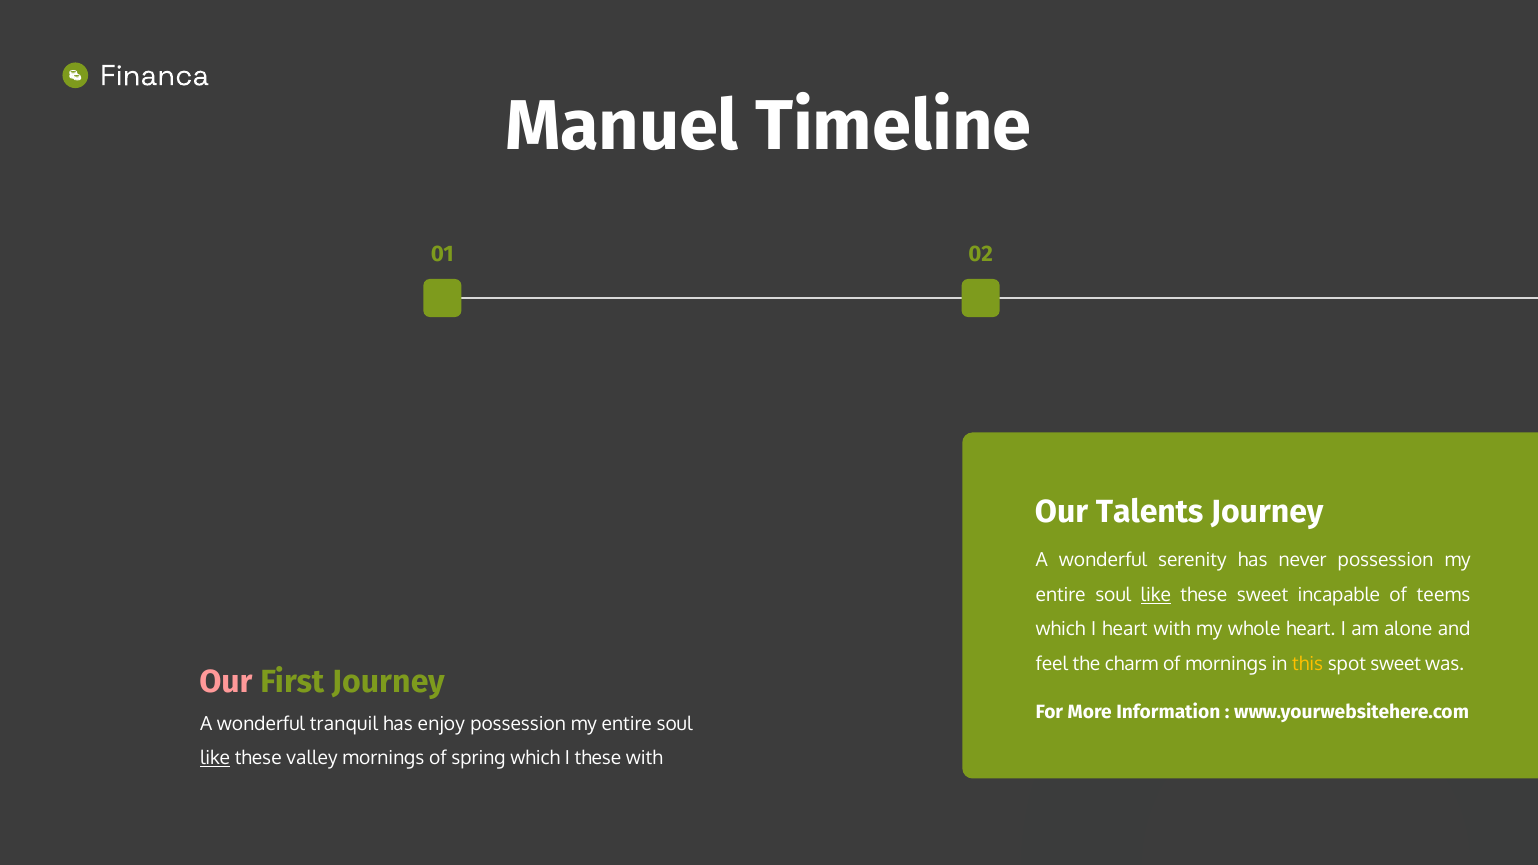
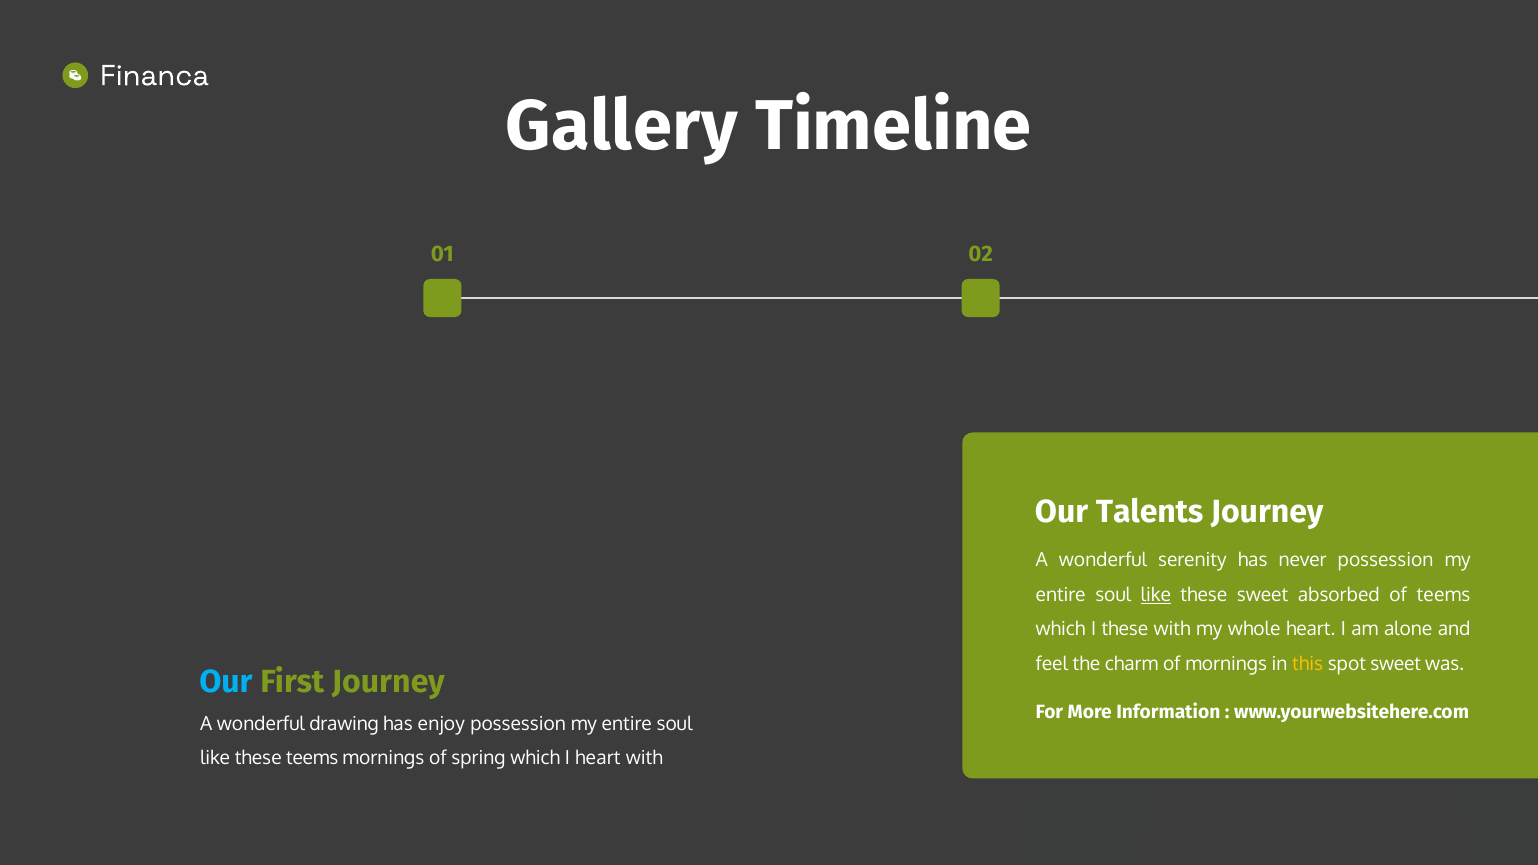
Manuel: Manuel -> Gallery
incapable: incapable -> absorbed
I heart: heart -> these
Our at (226, 682) colour: pink -> light blue
tranquil: tranquil -> drawing
like at (215, 759) underline: present -> none
these valley: valley -> teems
I these: these -> heart
